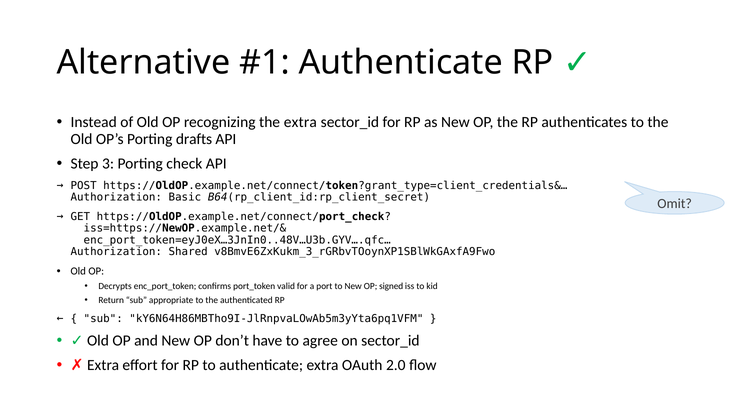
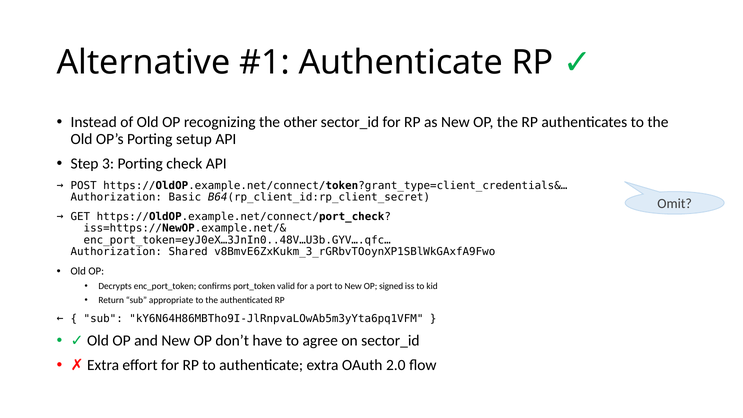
the extra: extra -> other
drafts: drafts -> setup
